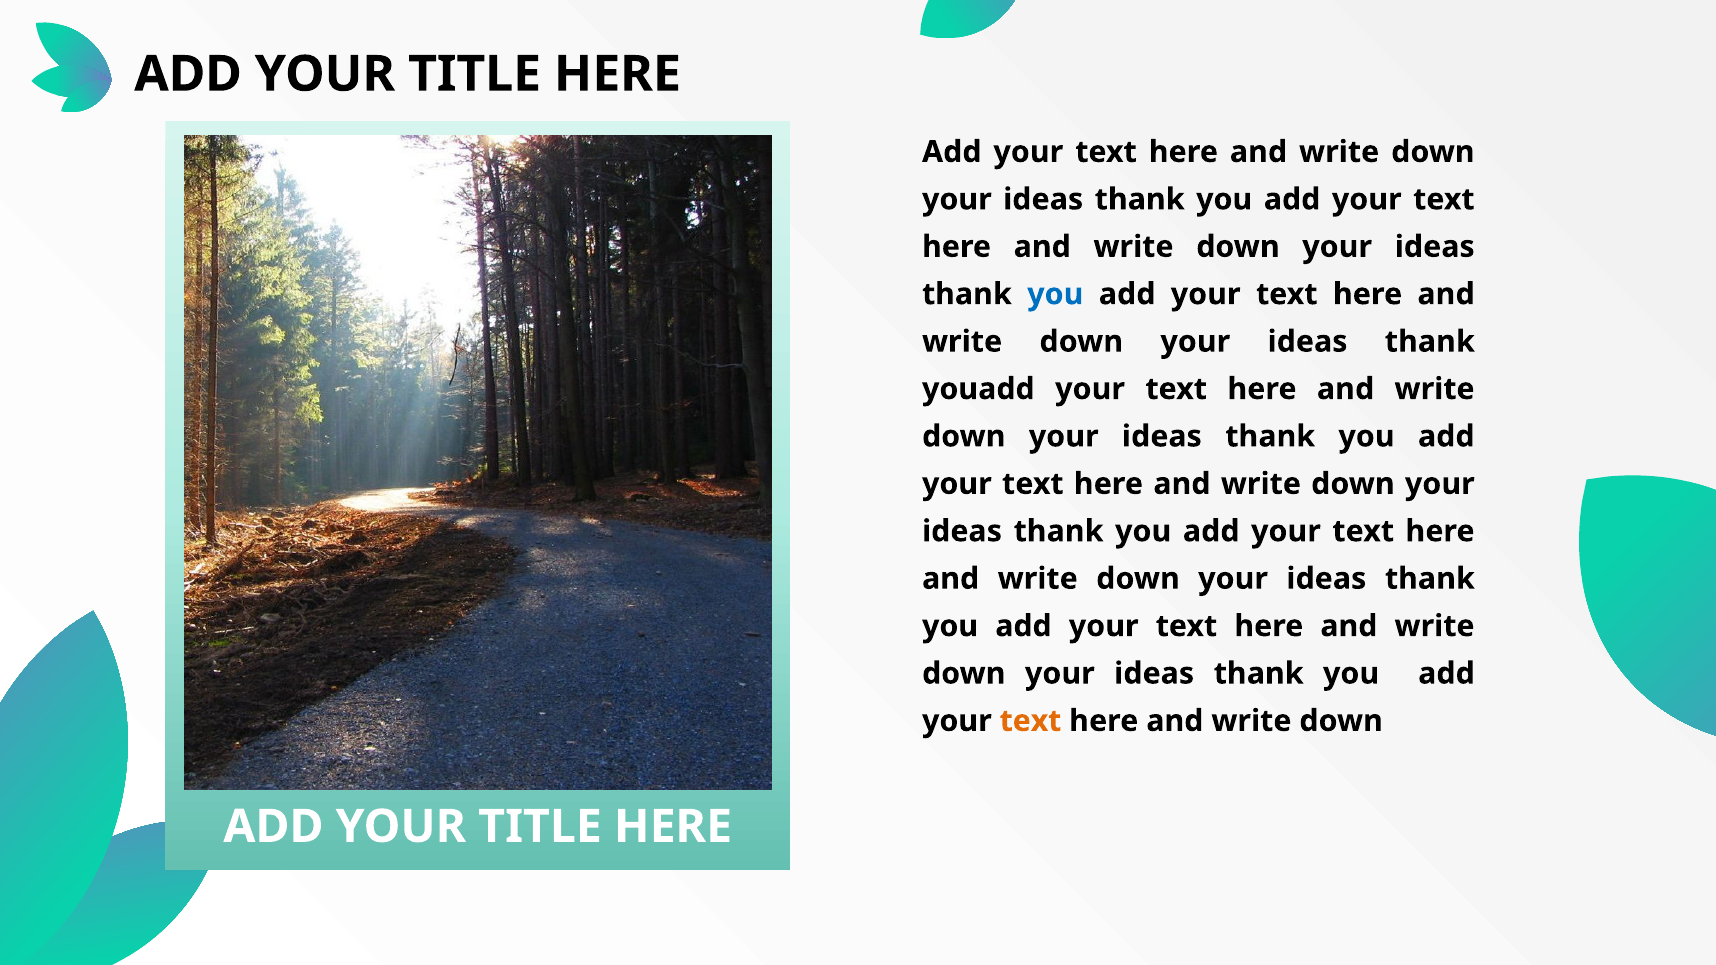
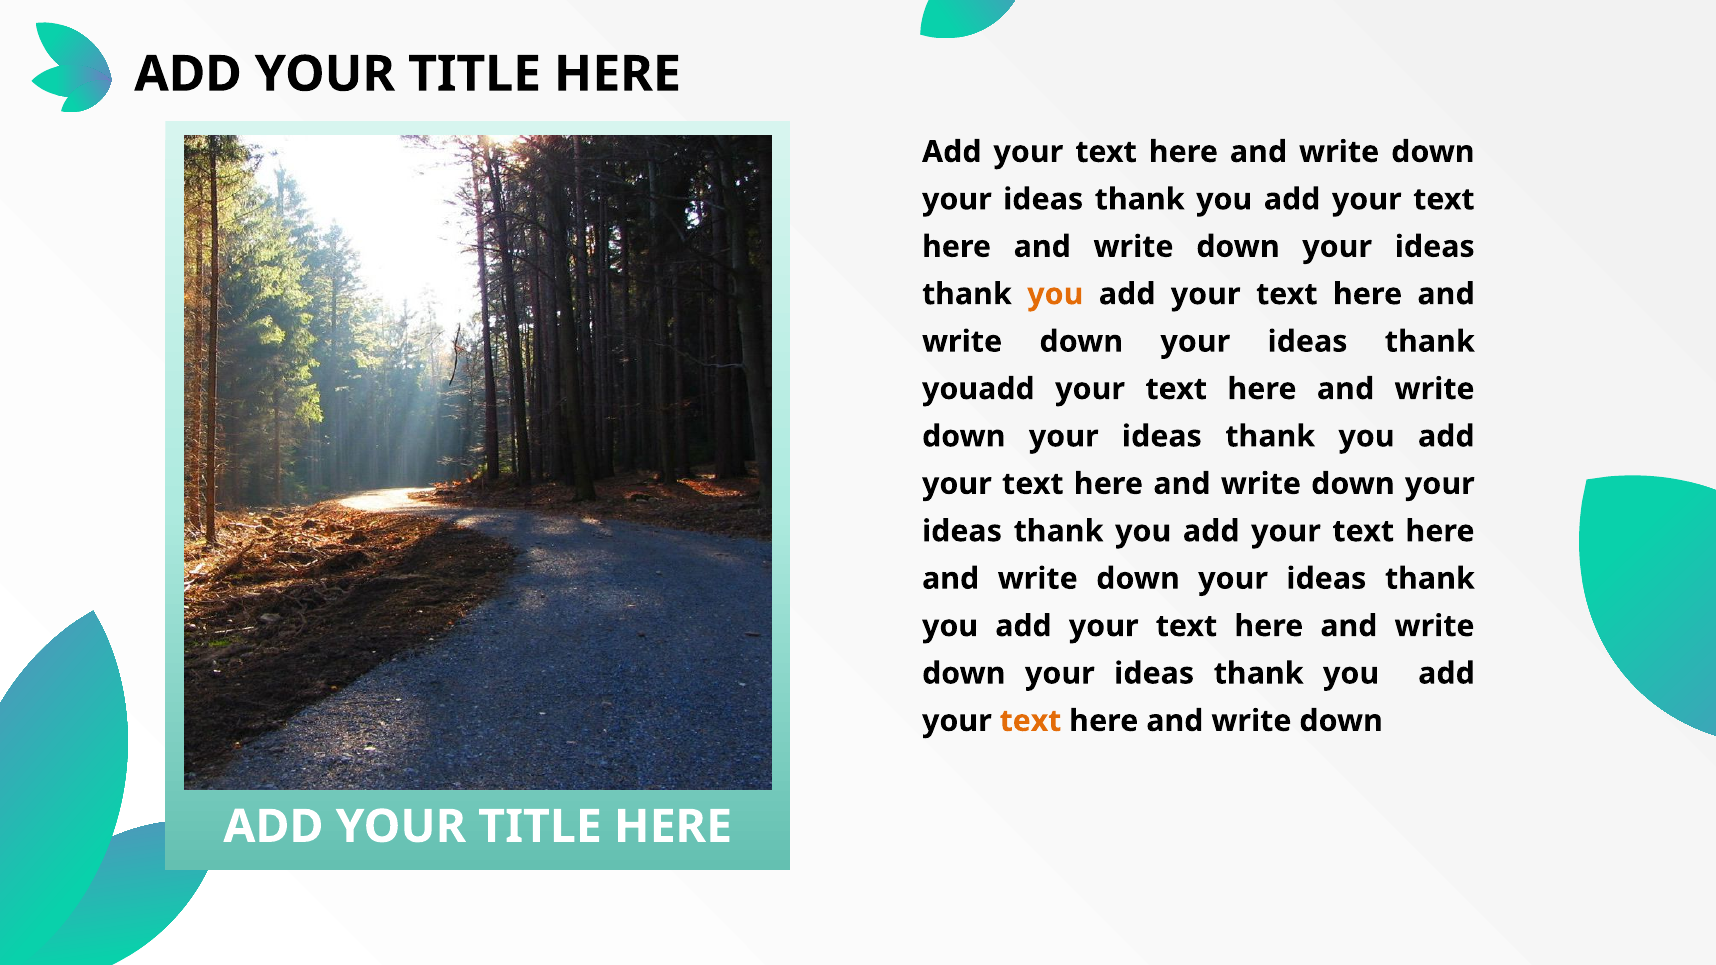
you at (1055, 294) colour: blue -> orange
